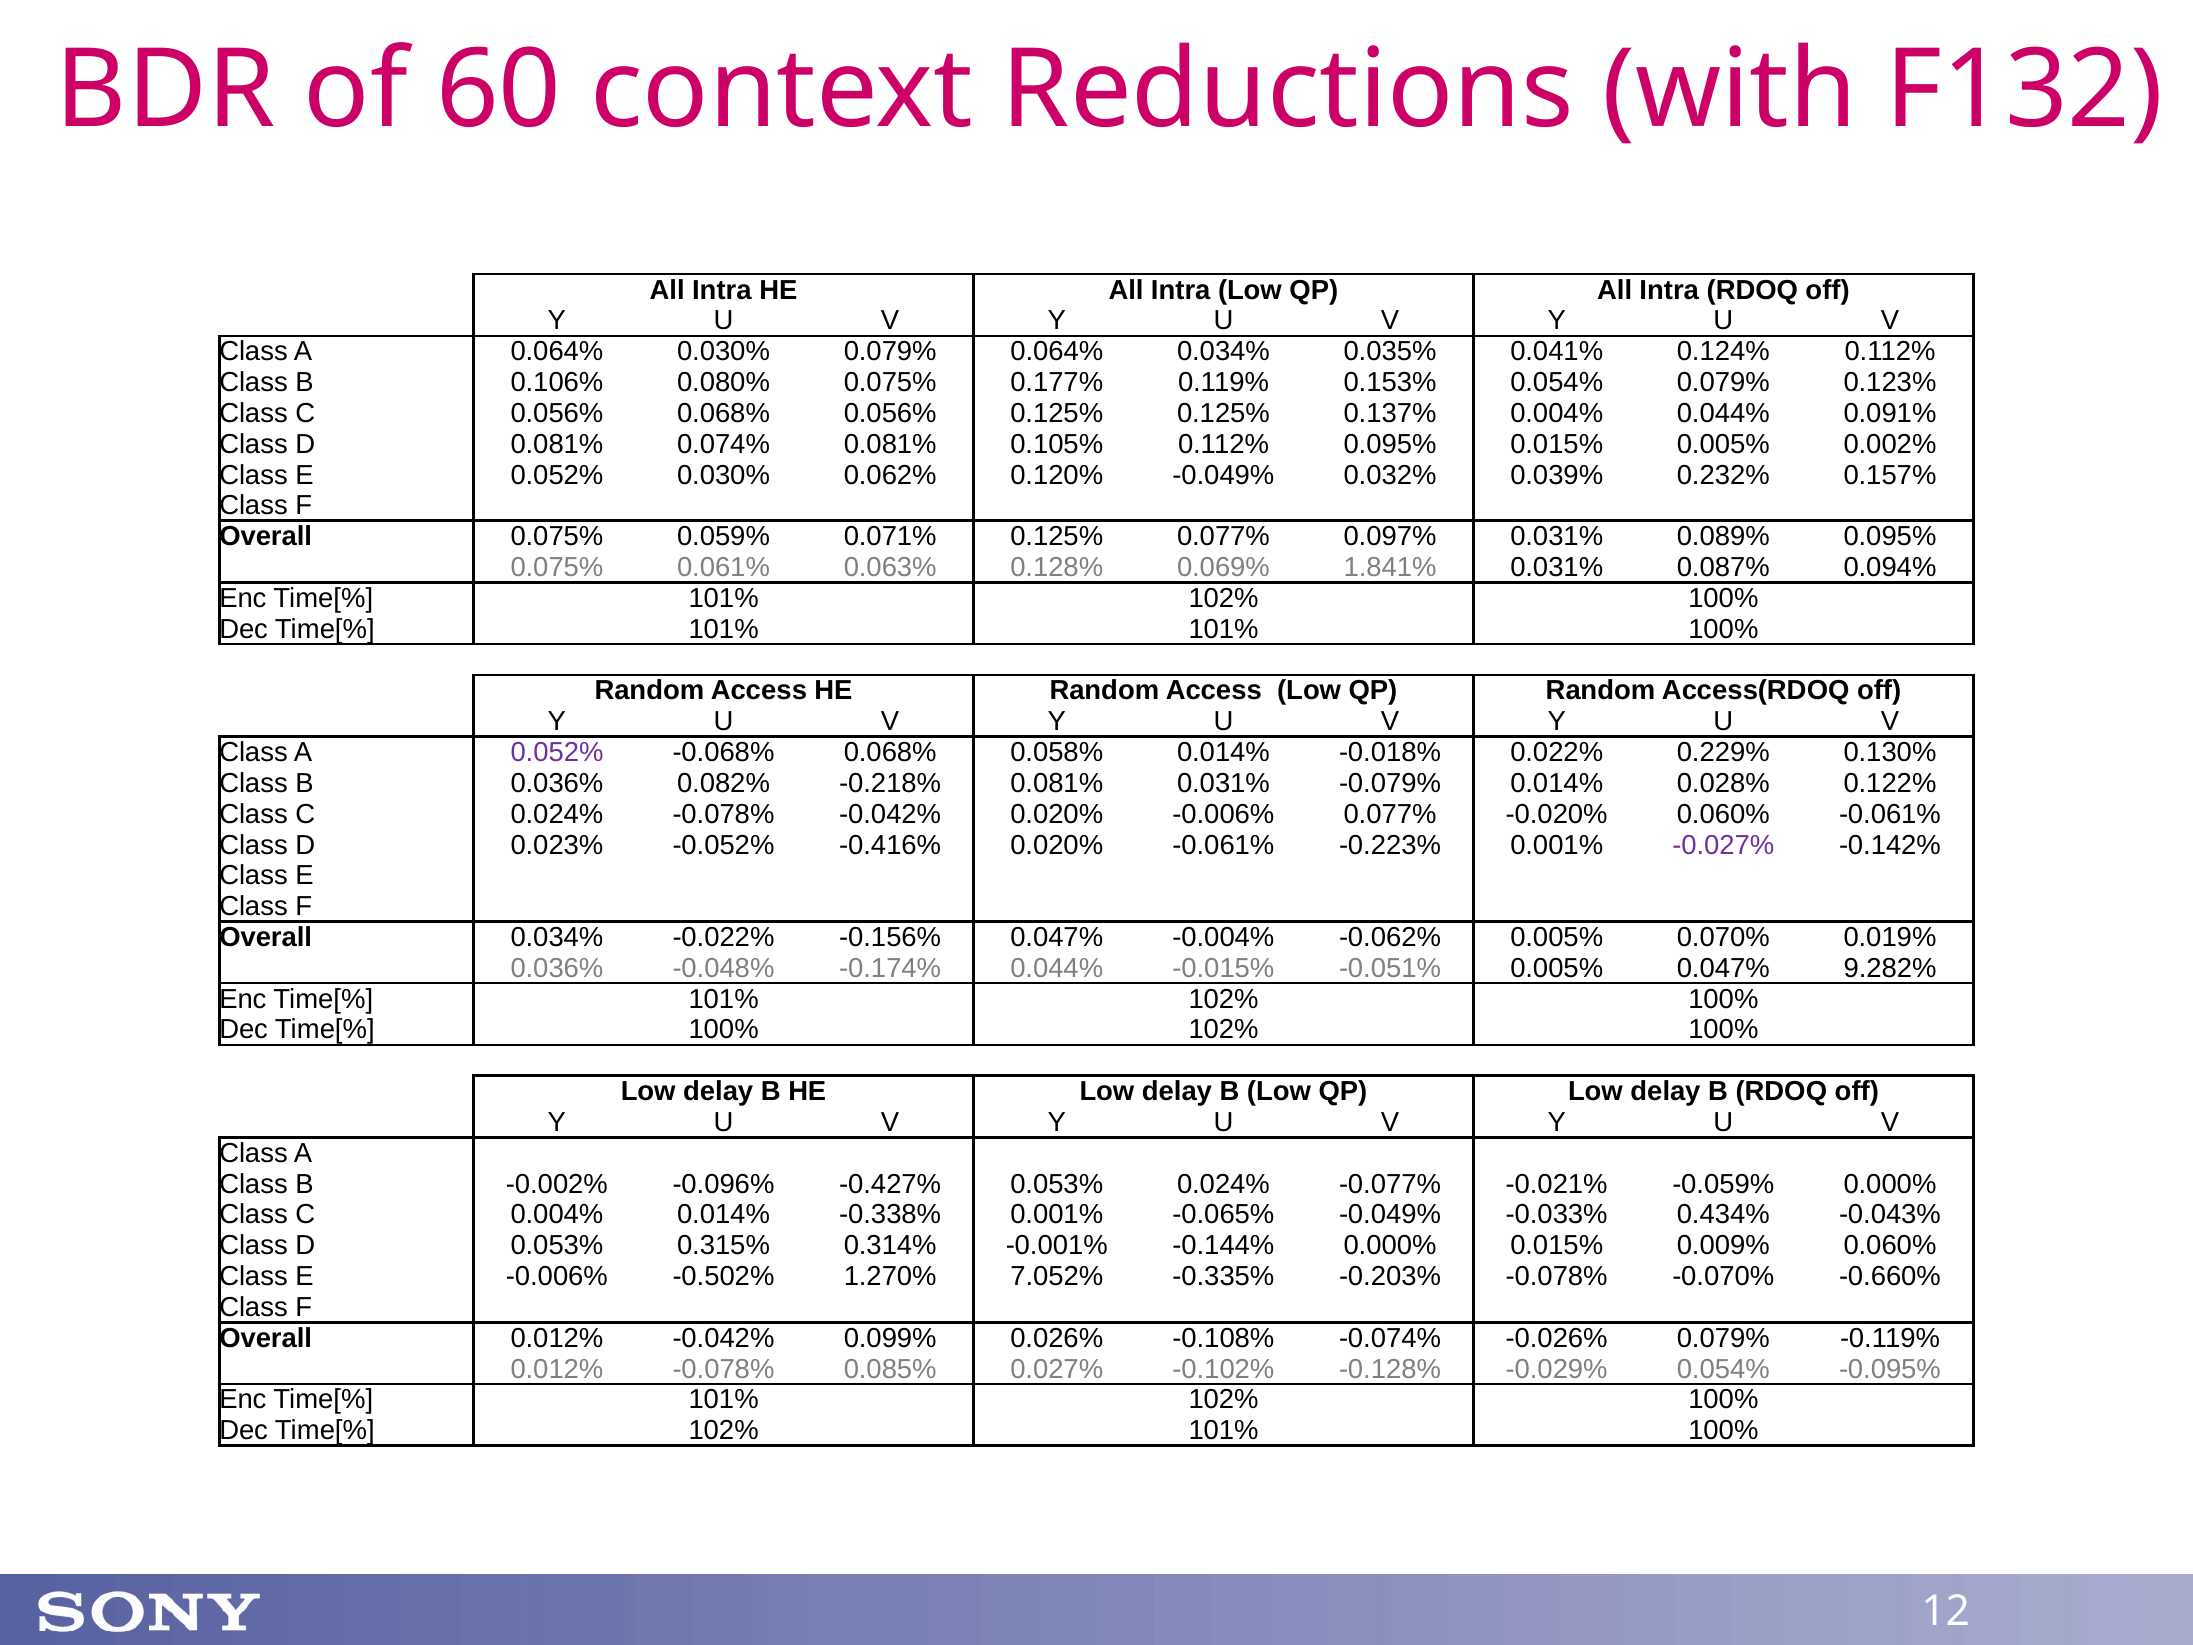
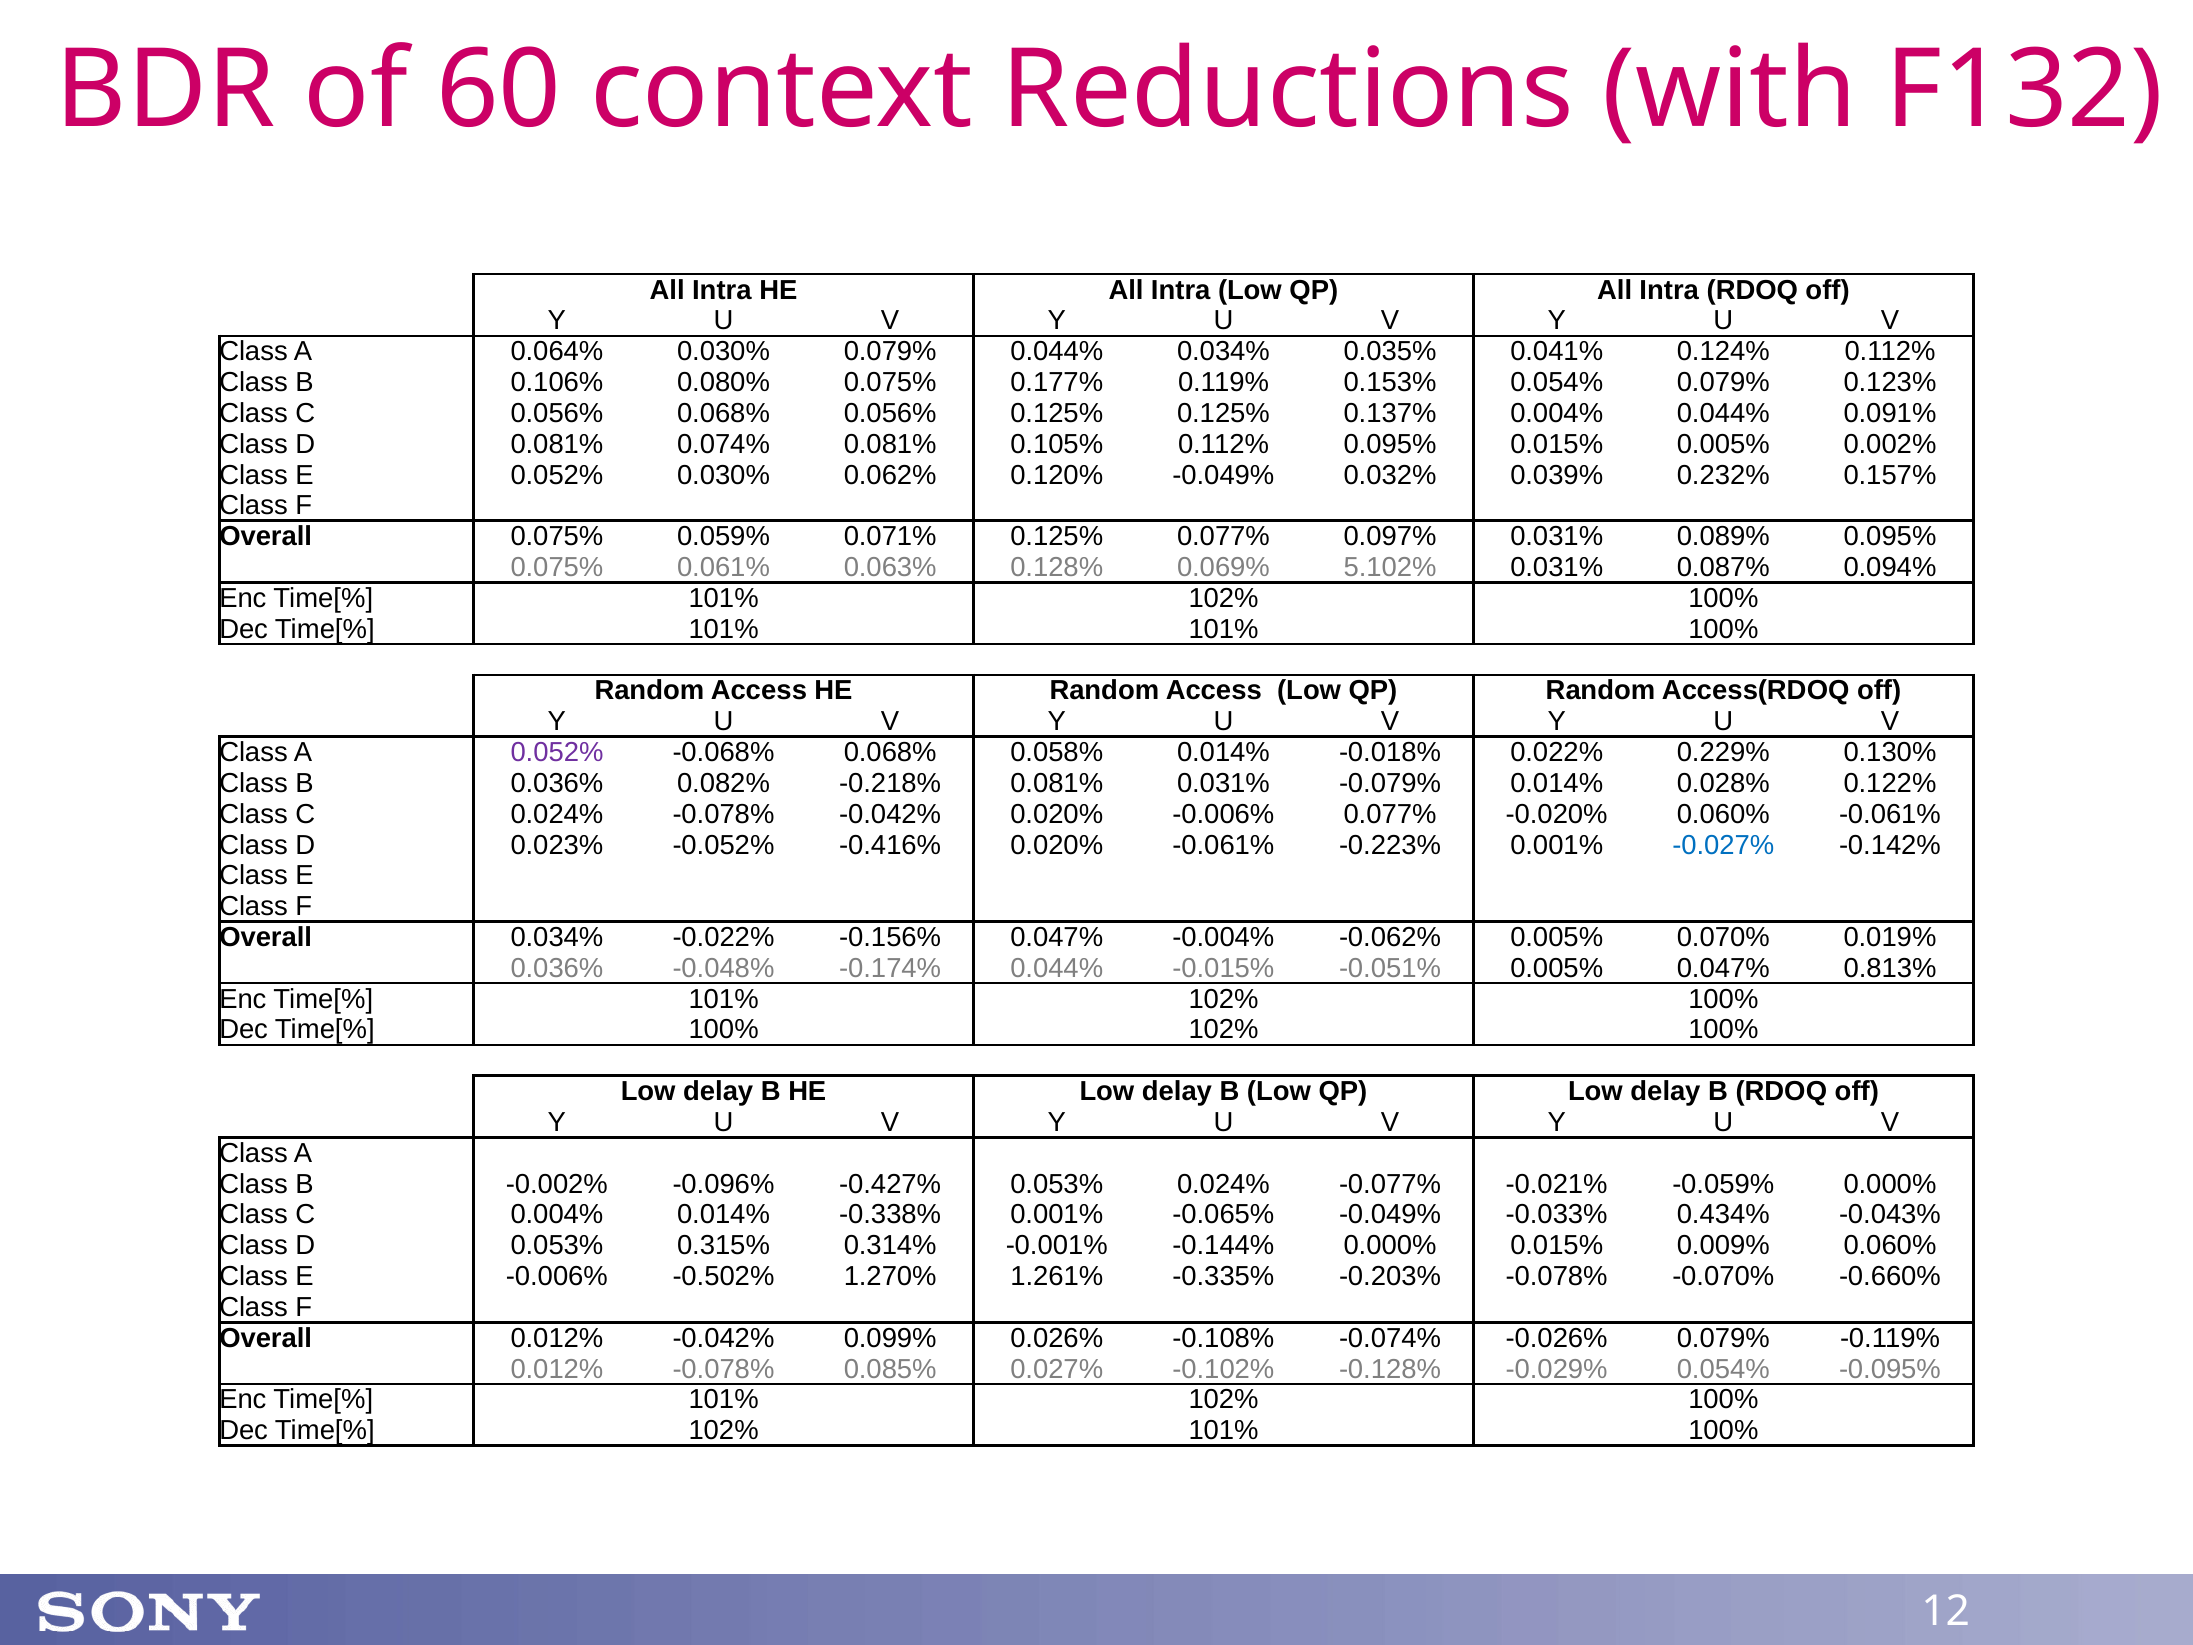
0.079% 0.064%: 0.064% -> 0.044%
1.841%: 1.841% -> 5.102%
-0.027% colour: purple -> blue
9.282%: 9.282% -> 0.813%
7.052%: 7.052% -> 1.261%
